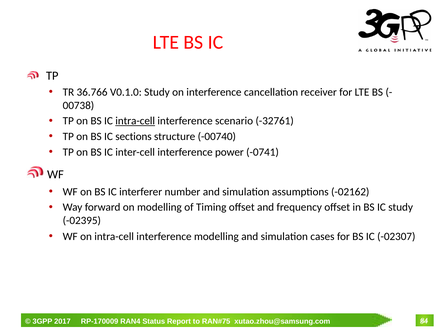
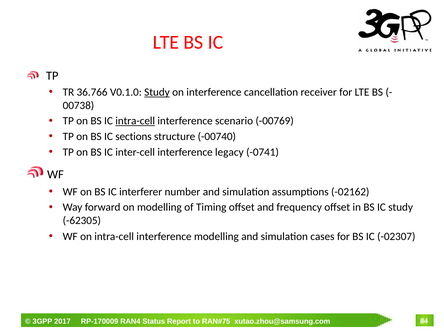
Study at (157, 92) underline: none -> present
-32761: -32761 -> -00769
power: power -> legacy
-02395: -02395 -> -62305
